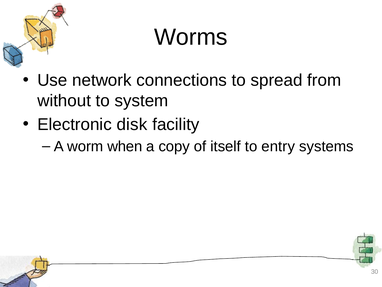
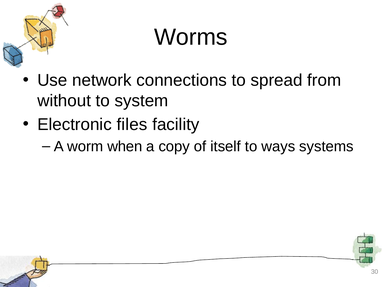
disk: disk -> files
entry: entry -> ways
